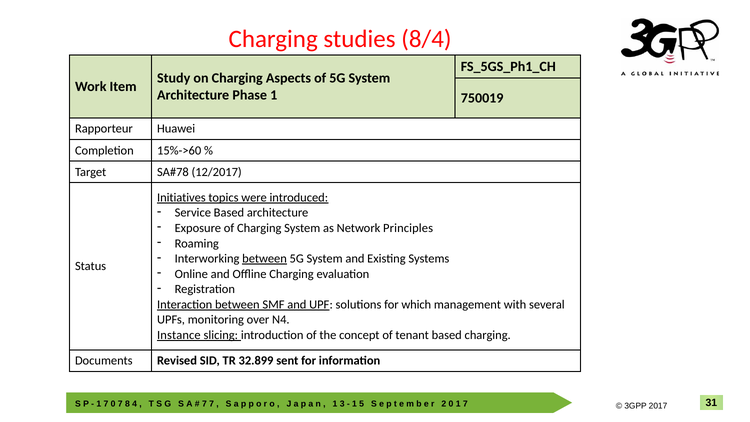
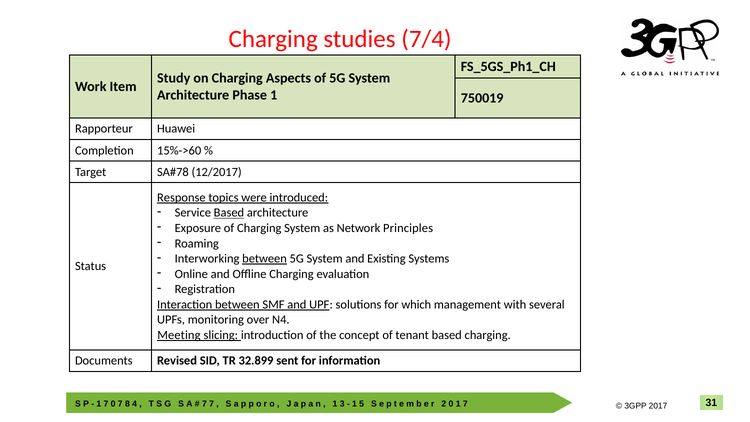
8/4: 8/4 -> 7/4
Initiatives: Initiatives -> Response
Based at (229, 213) underline: none -> present
Instance: Instance -> Meeting
